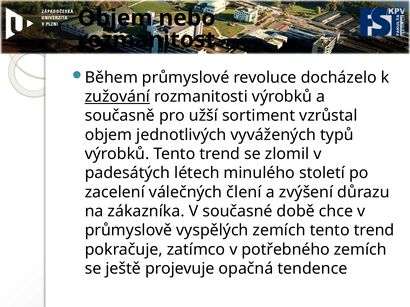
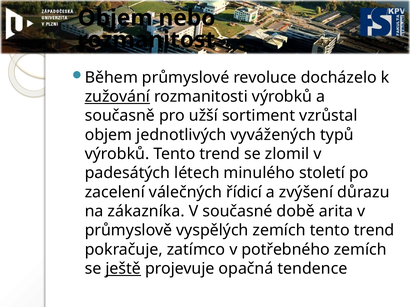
člení: člení -> řídicí
chce: chce -> arita
ještě underline: none -> present
